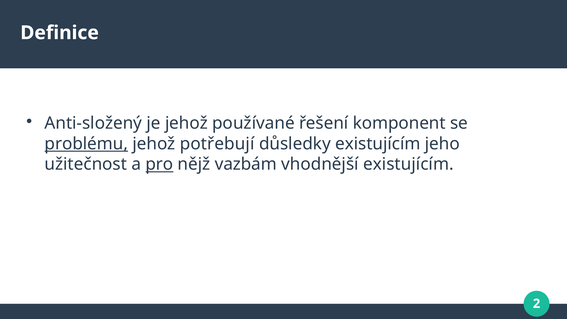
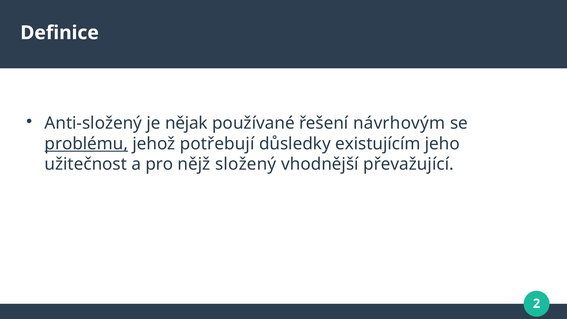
je jehož: jehož -> nějak
komponent: komponent -> návrhovým
pro underline: present -> none
vazbám: vazbám -> složený
vhodnější existujícím: existujícím -> převažující
